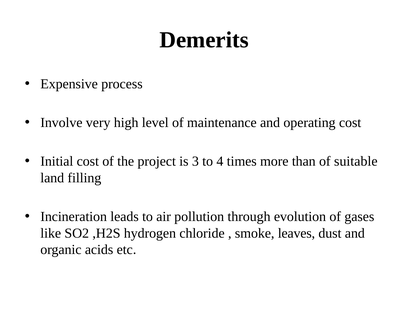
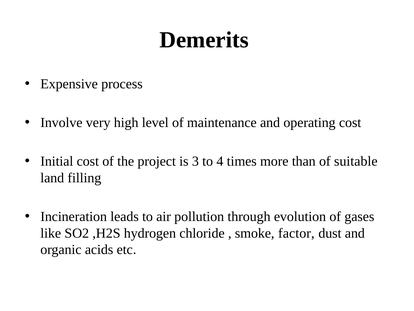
leaves: leaves -> factor
